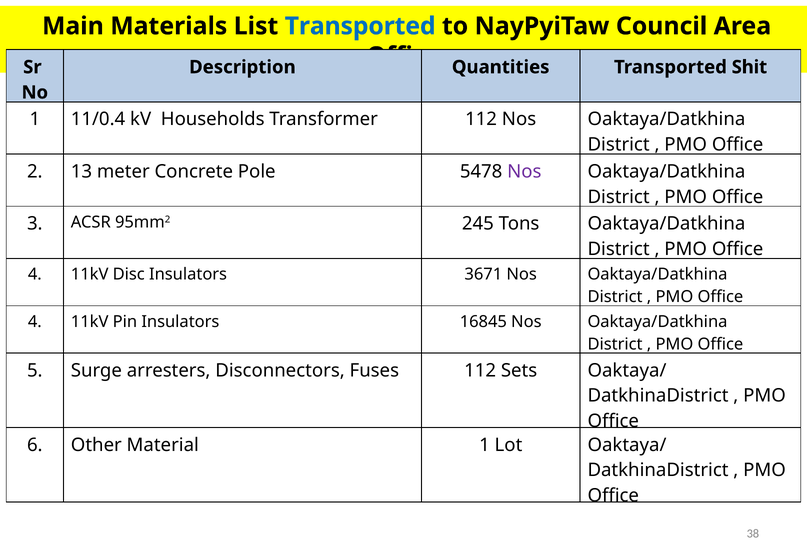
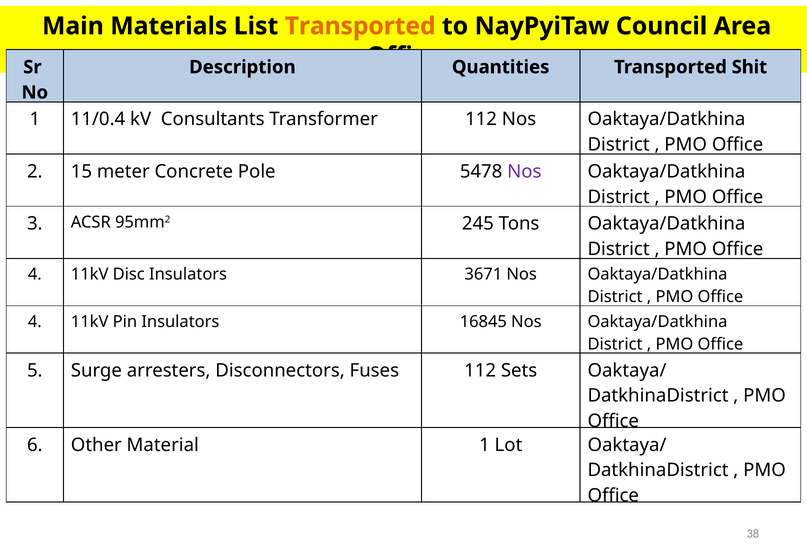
Transported at (360, 26) colour: blue -> orange
Households: Households -> Consultants
13: 13 -> 15
